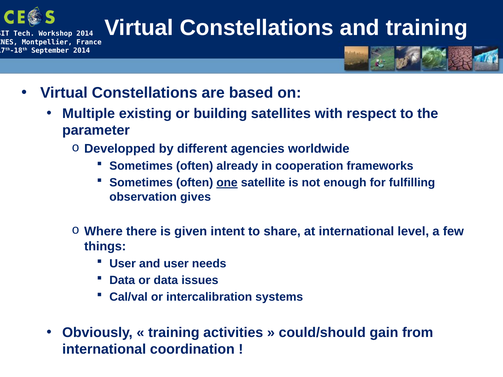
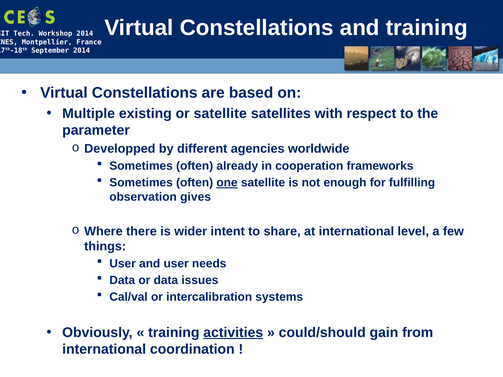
or building: building -> satellite
given: given -> wider
activities underline: none -> present
